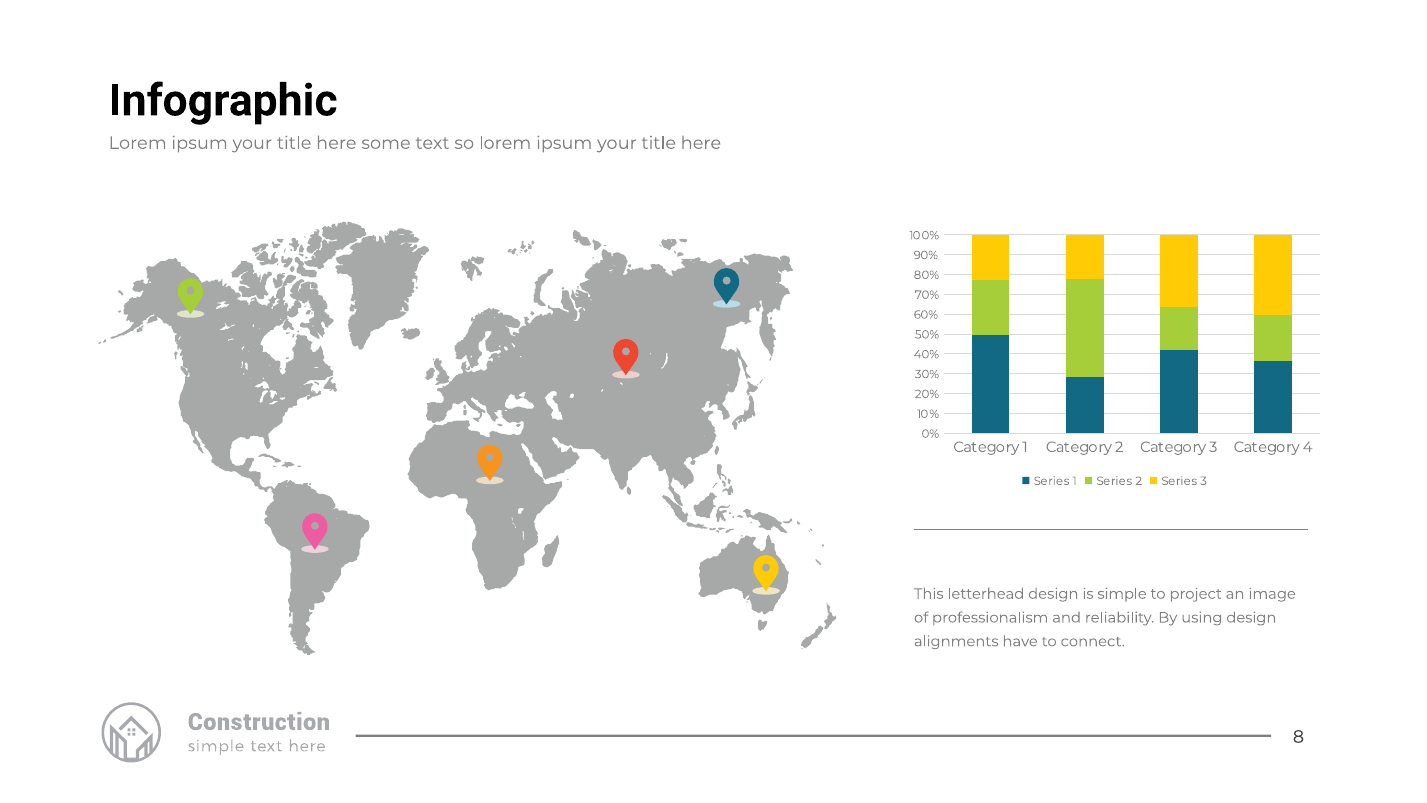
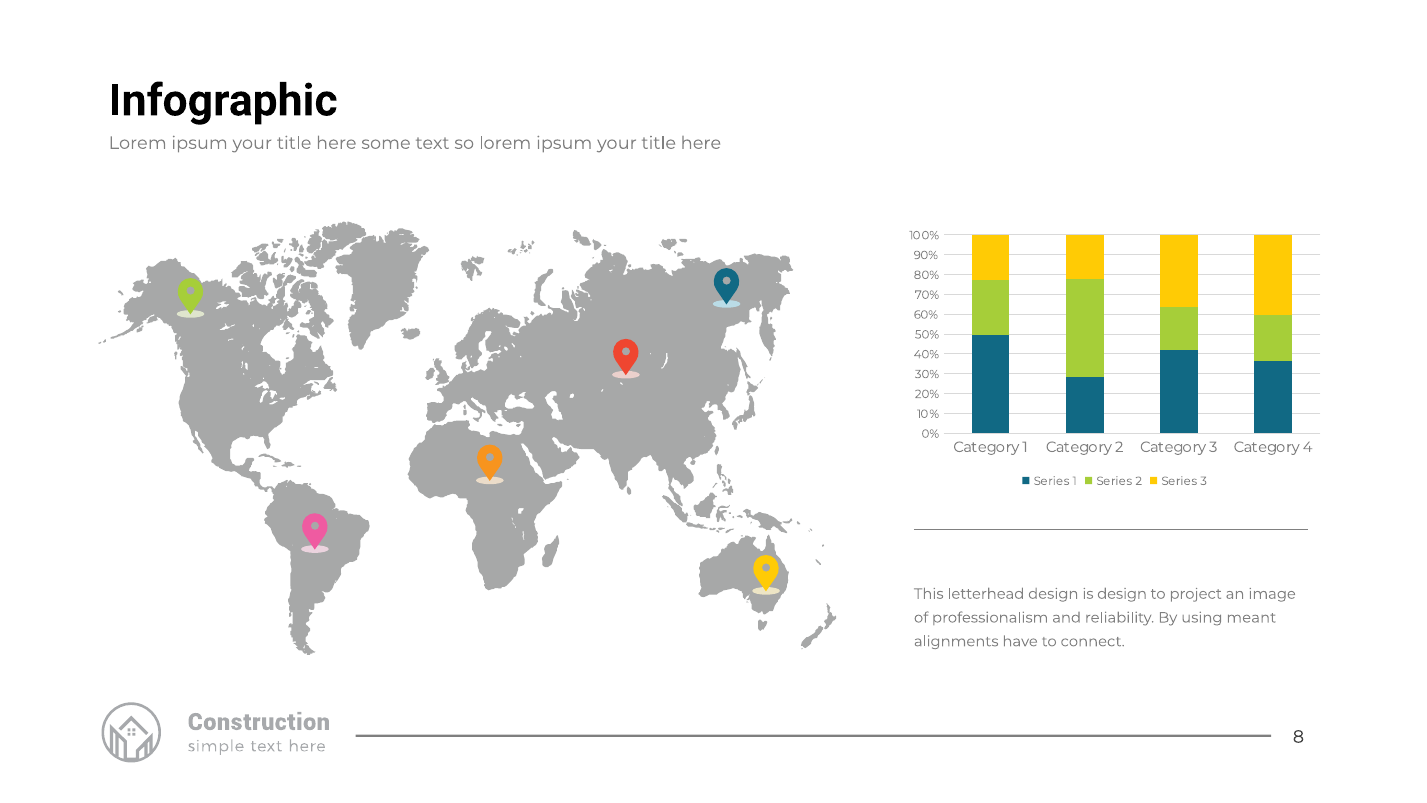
is simple: simple -> design
using design: design -> meant
